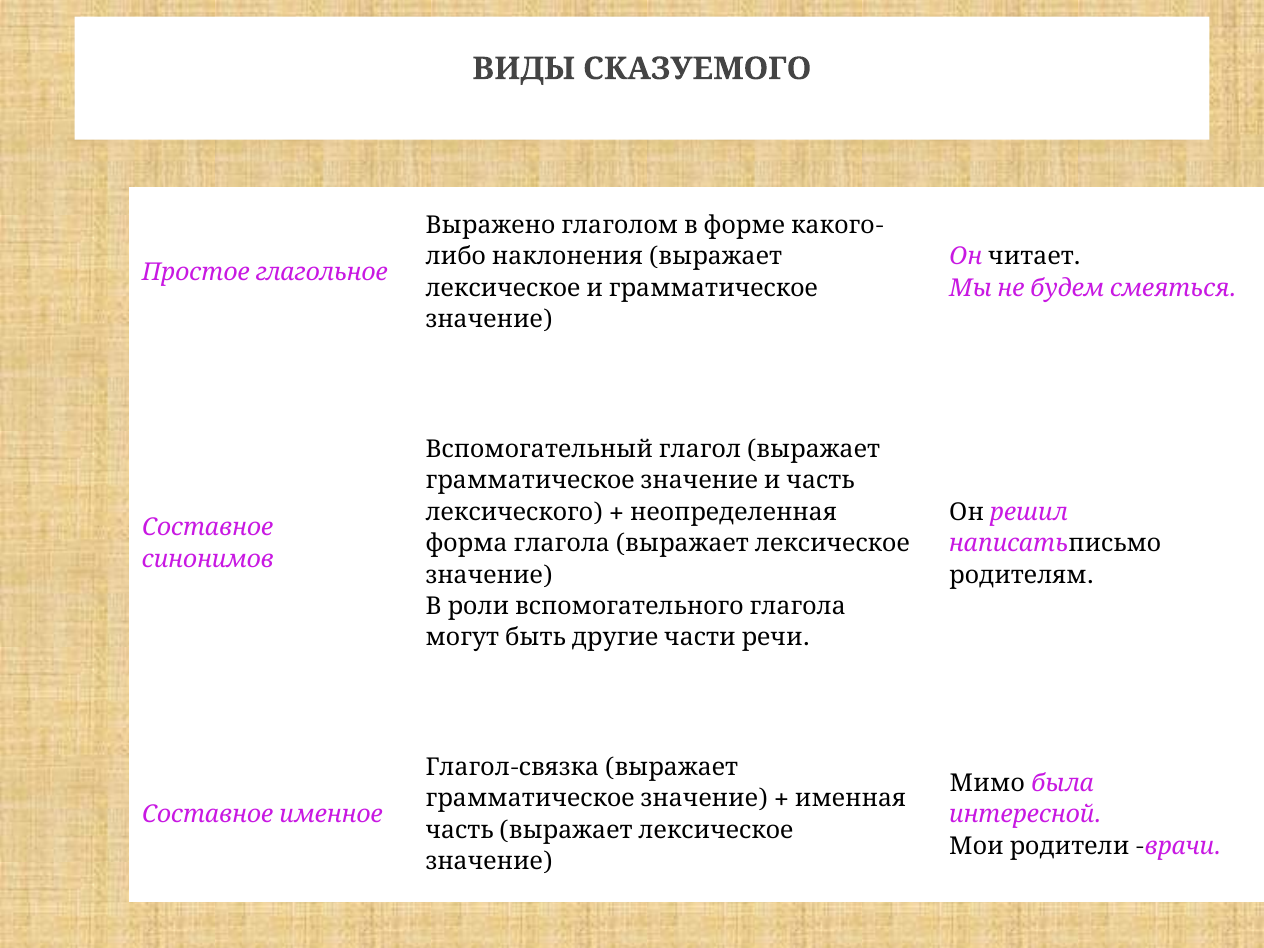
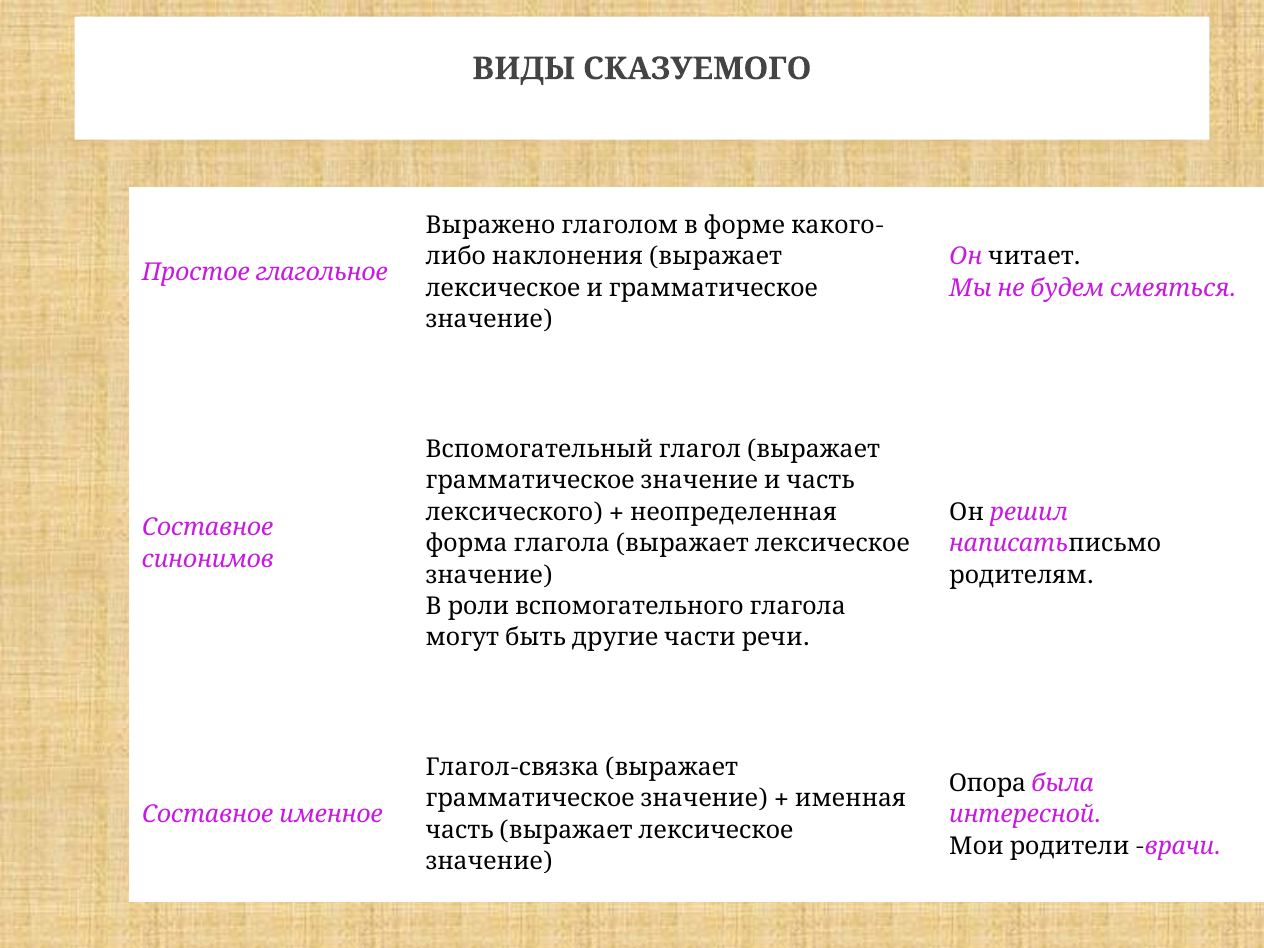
Мимо: Мимо -> Опора
